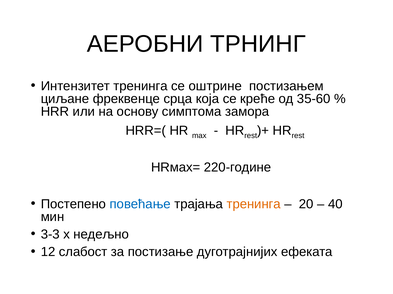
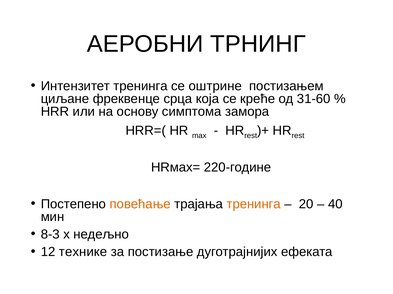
35-60: 35-60 -> 31-60
повећање colour: blue -> orange
3-3: 3-3 -> 8-3
слабост: слабост -> технике
